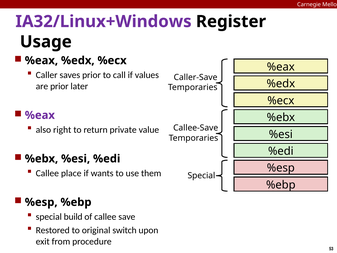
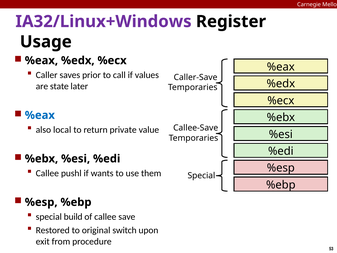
are prior: prior -> state
%eax at (40, 115) colour: purple -> blue
right: right -> local
place: place -> pushl
